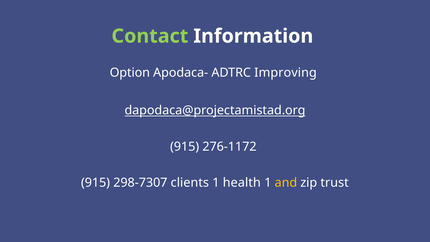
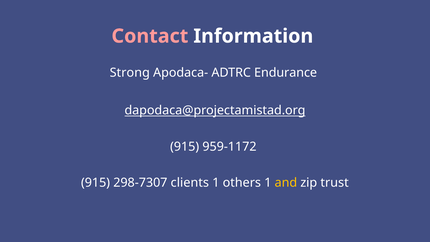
Contact colour: light green -> pink
Option: Option -> Strong
Improving: Improving -> Endurance
276-1172: 276-1172 -> 959-1172
health: health -> others
